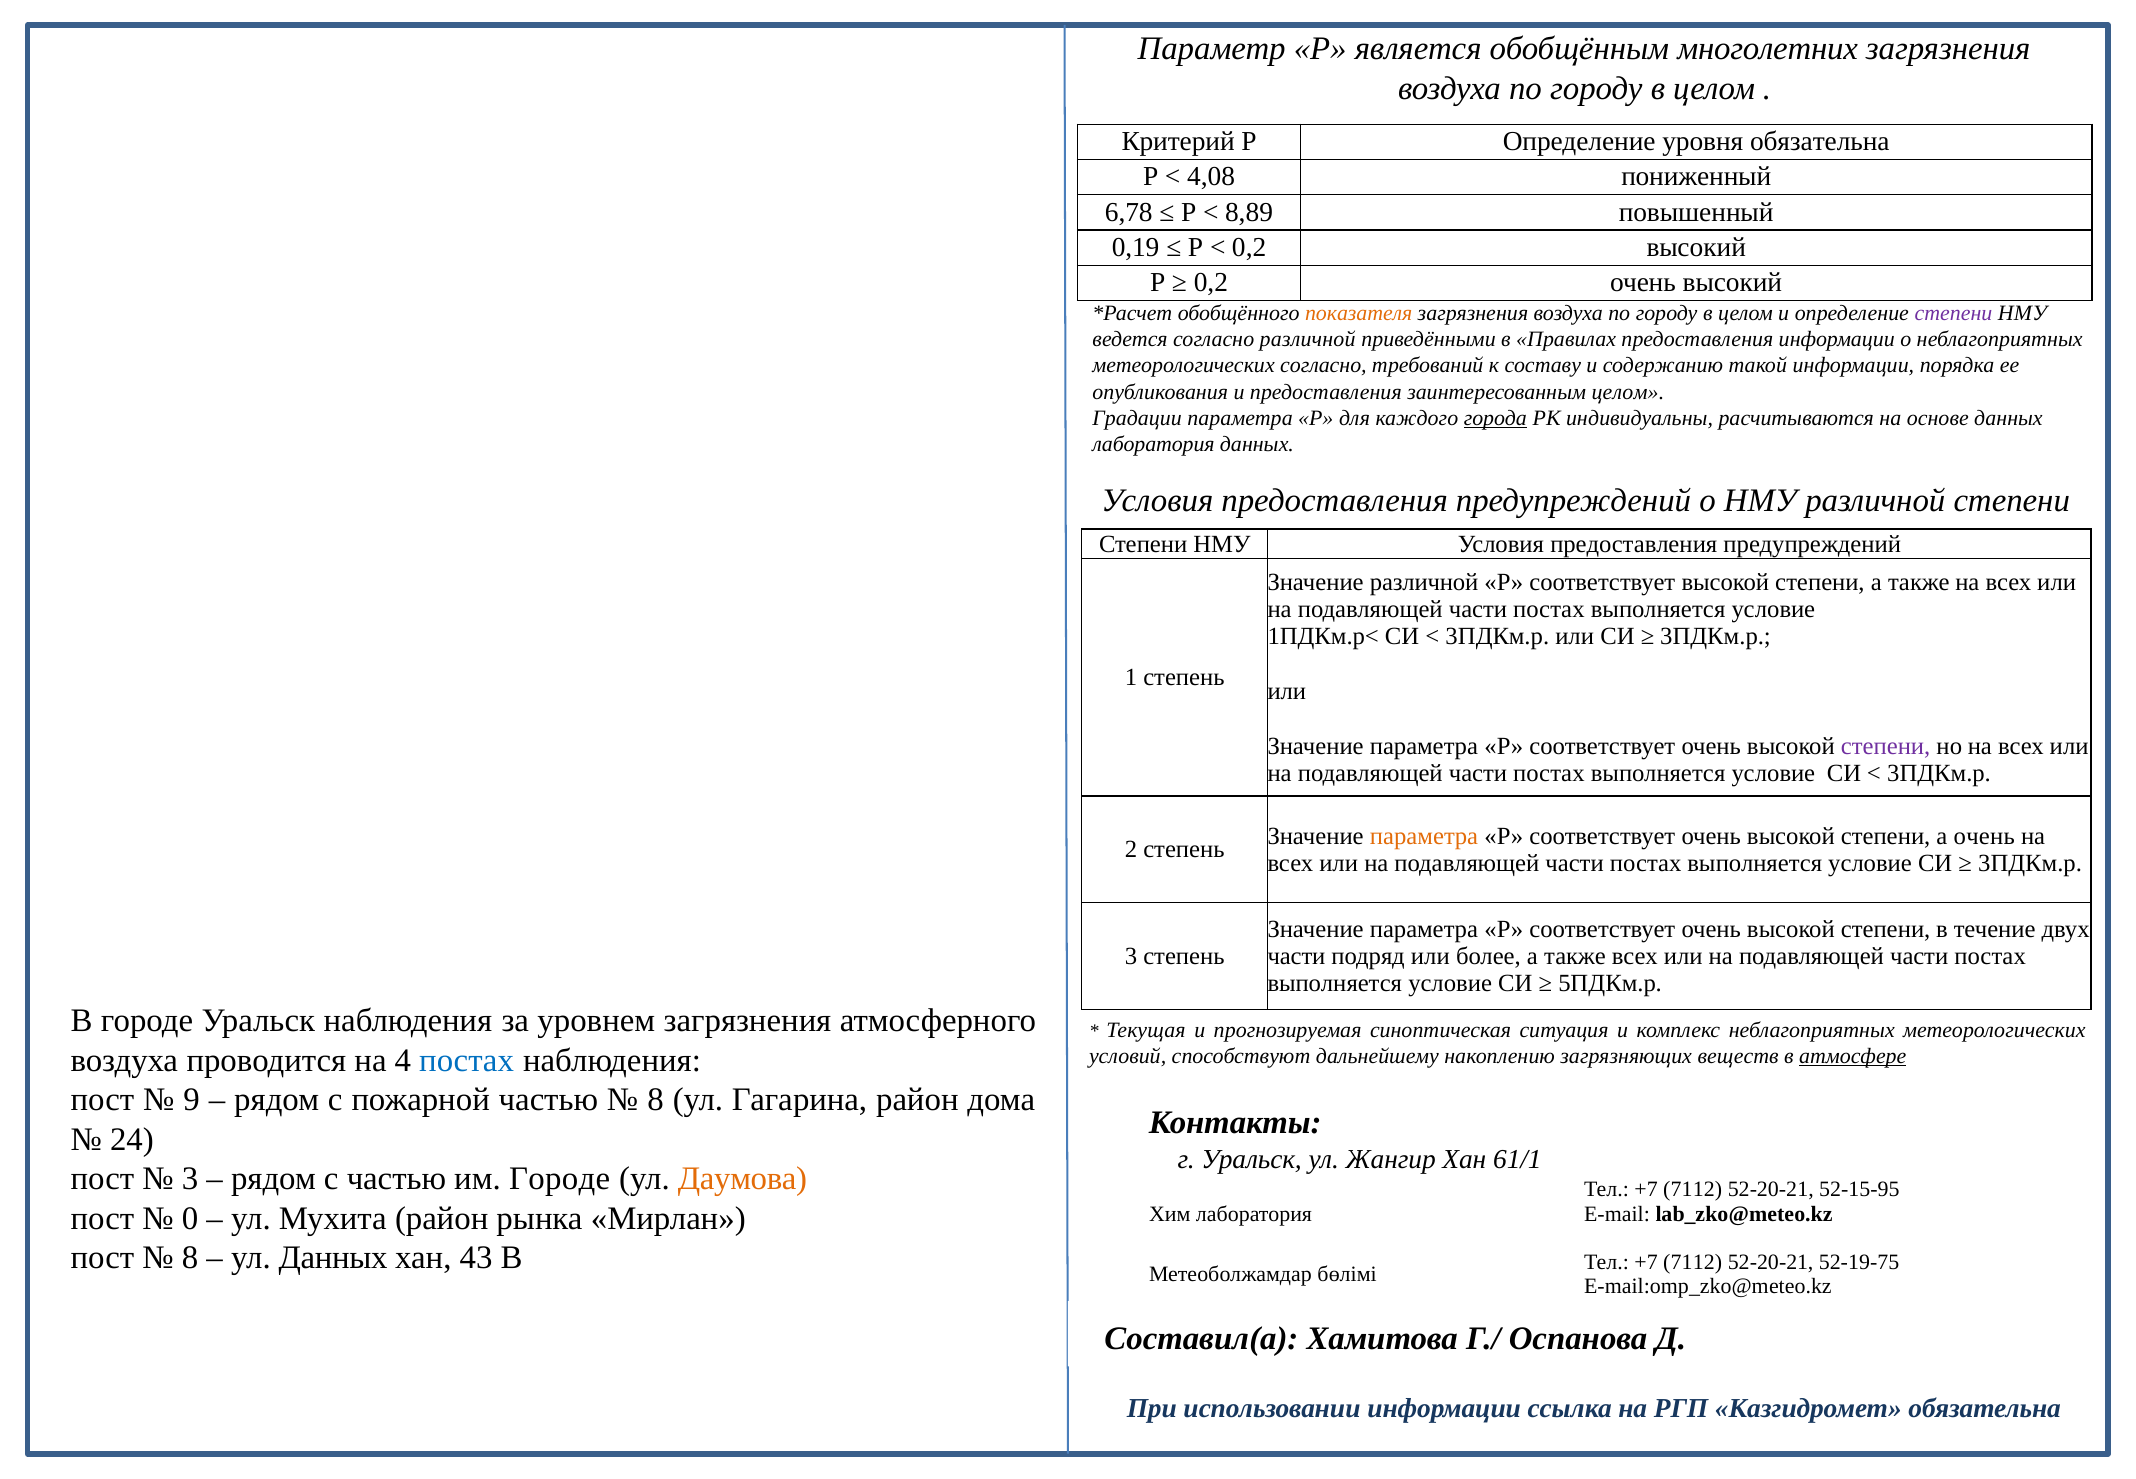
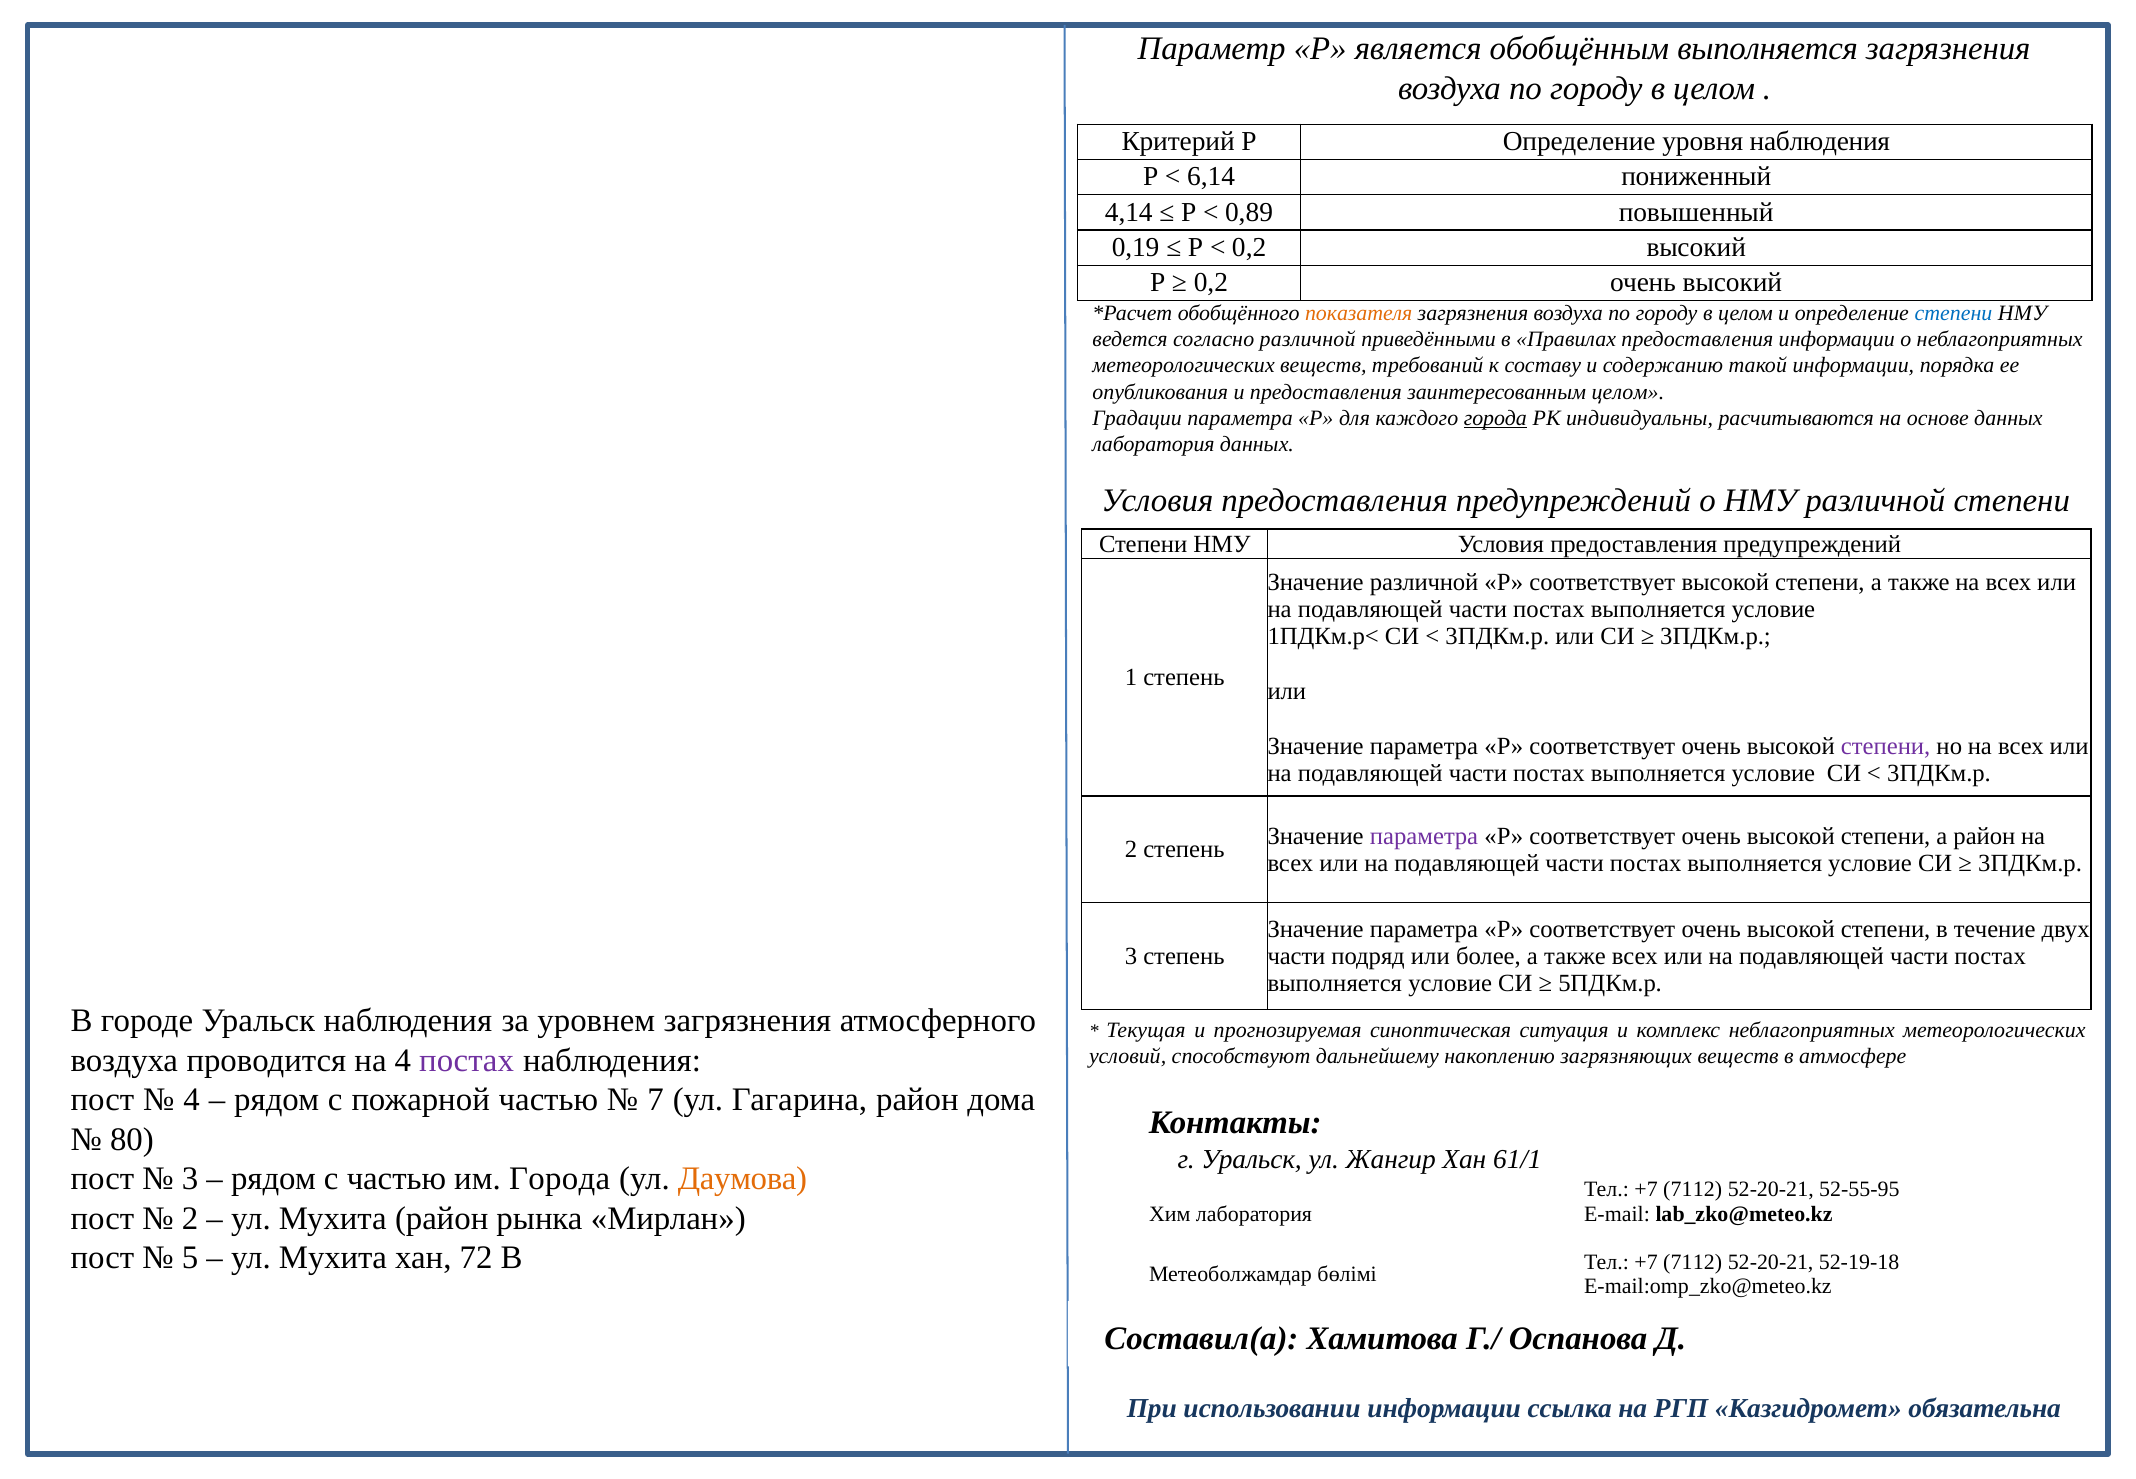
обобщённым многолетних: многолетних -> выполняется
уровня обязательна: обязательна -> наблюдения
4,08: 4,08 -> 6,14
6,78: 6,78 -> 4,14
8,89: 8,89 -> 0,89
степени at (1953, 313) colour: purple -> blue
метеорологических согласно: согласно -> веществ
параметра at (1424, 836) colour: orange -> purple
а очень: очень -> район
постах at (467, 1060) colour: blue -> purple
атмосфере underline: present -> none
9 at (192, 1100): 9 -> 4
8 at (656, 1100): 8 -> 7
24: 24 -> 80
им Городе: Городе -> Города
52-15-95: 52-15-95 -> 52-55-95
0 at (190, 1218): 0 -> 2
8 at (190, 1257): 8 -> 5
Данных at (333, 1257): Данных -> Мухита
43: 43 -> 72
52-19-75: 52-19-75 -> 52-19-18
